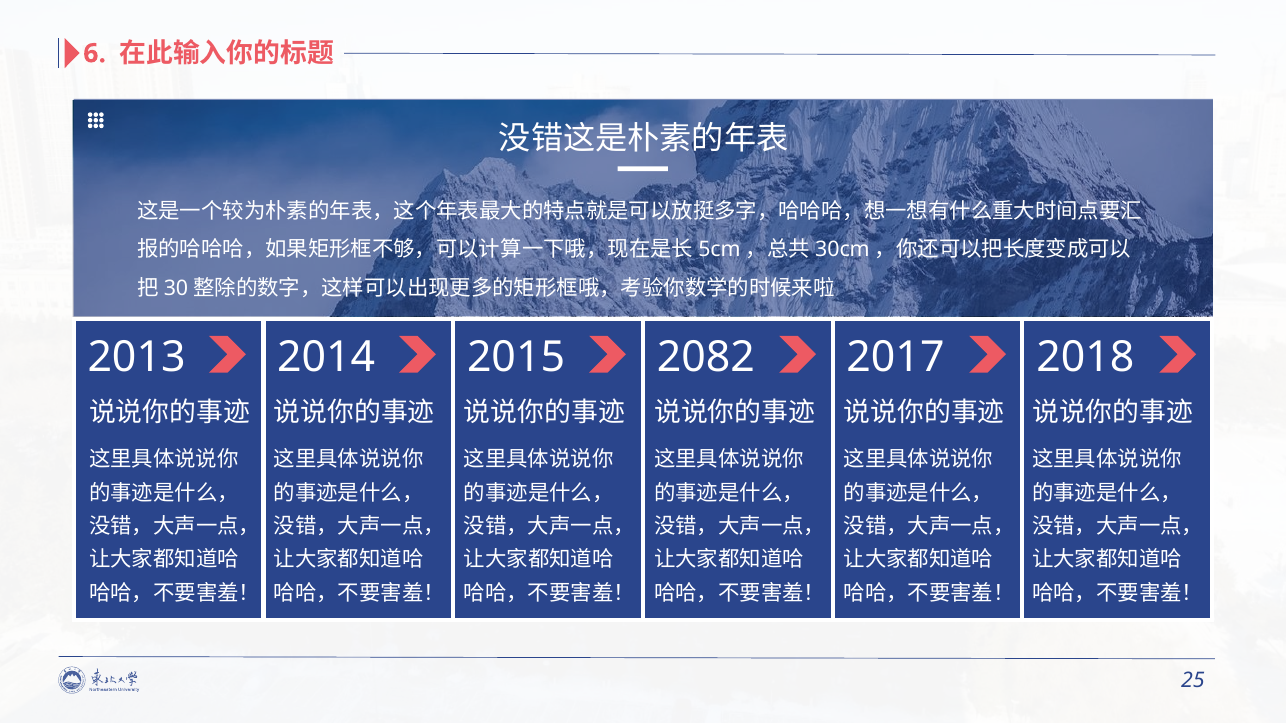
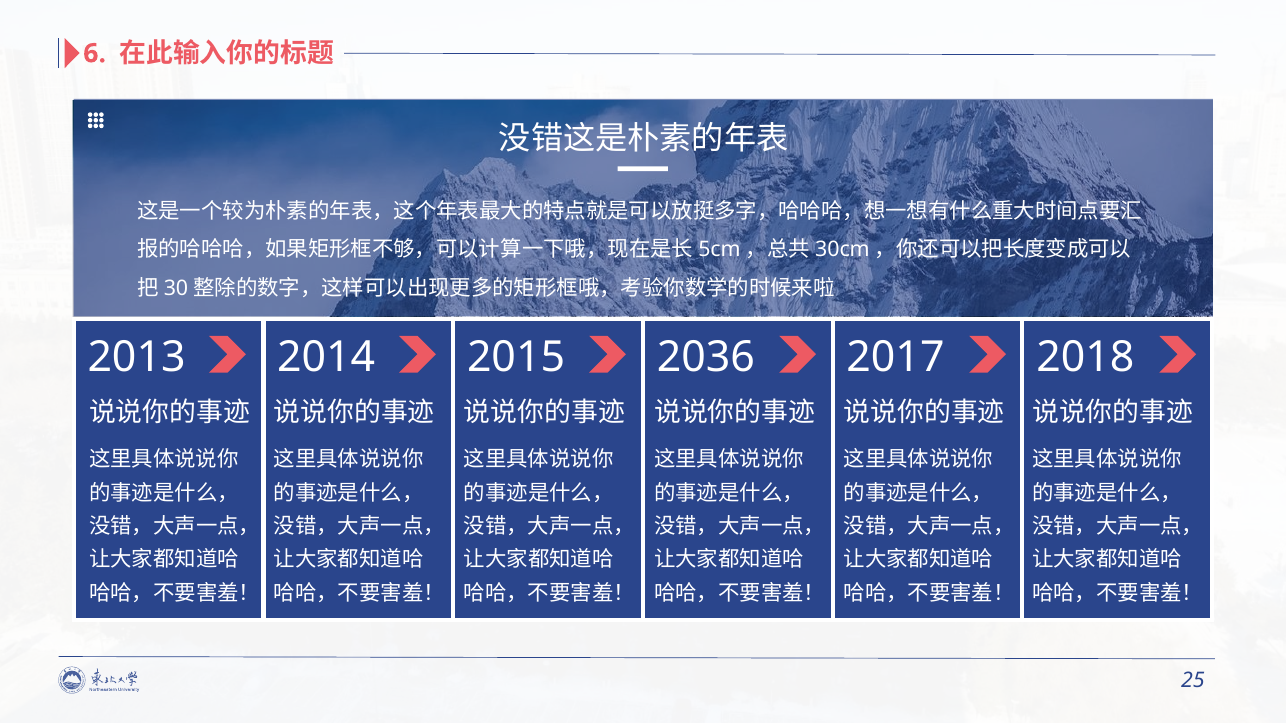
2082: 2082 -> 2036
